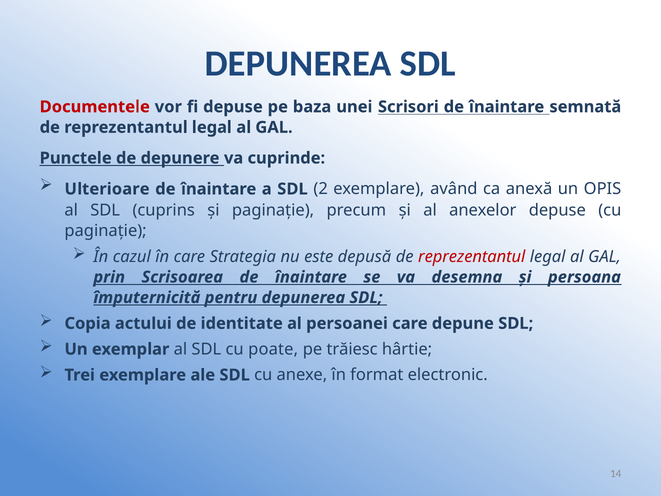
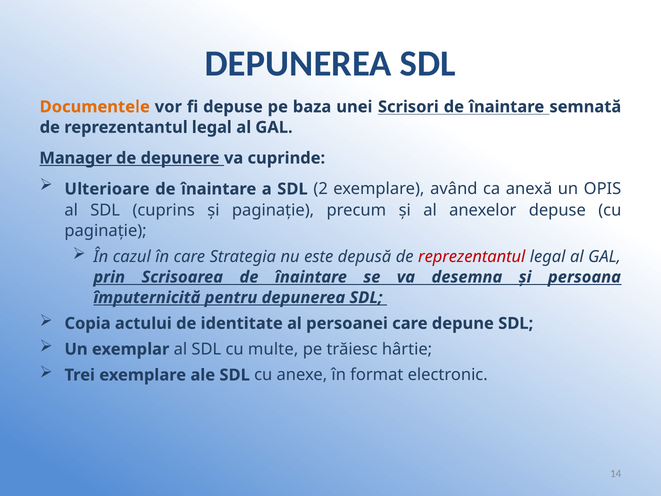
Documentele colour: red -> orange
Punctele: Punctele -> Manager
poate: poate -> multe
